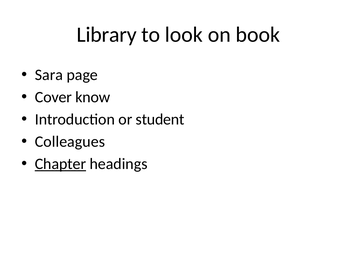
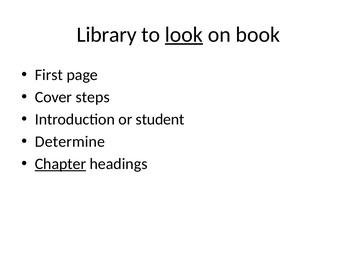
look underline: none -> present
Sara: Sara -> First
know: know -> steps
Colleagues: Colleagues -> Determine
